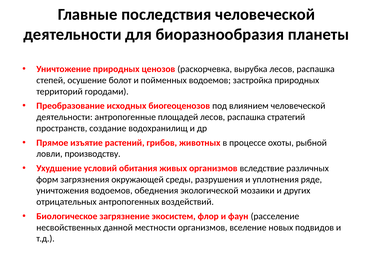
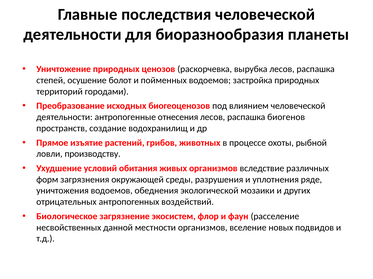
площадей: площадей -> отнесения
стратегий: стратегий -> биогенов
